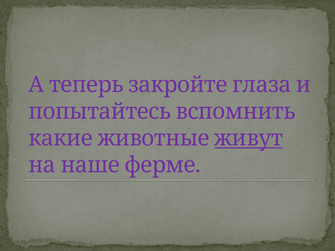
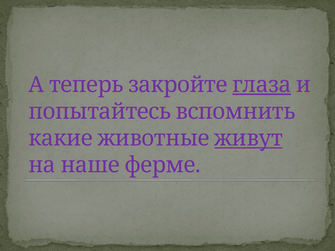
глаза underline: none -> present
